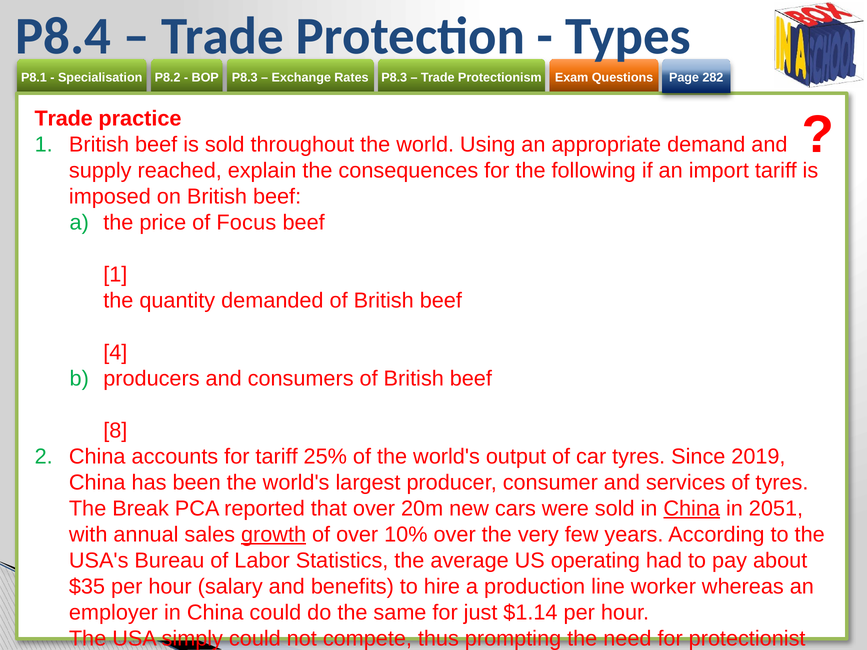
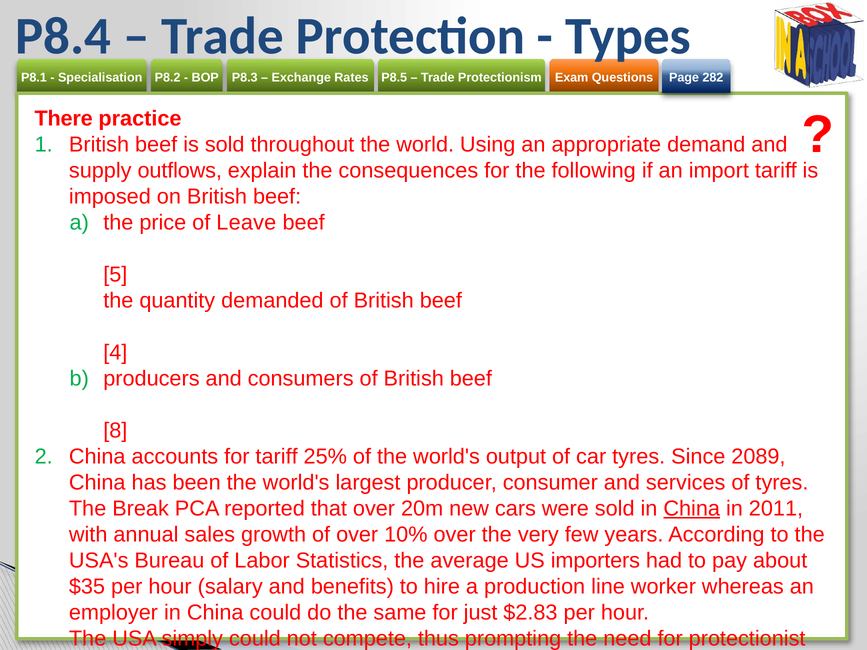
P8.3 at (394, 78): P8.3 -> P8.5
Trade at (64, 119): Trade -> There
reached: reached -> outflows
Focus: Focus -> Leave
1 at (115, 275): 1 -> 5
2019: 2019 -> 2089
2051: 2051 -> 2011
growth underline: present -> none
operating: operating -> importers
$1.14: $1.14 -> $2.83
